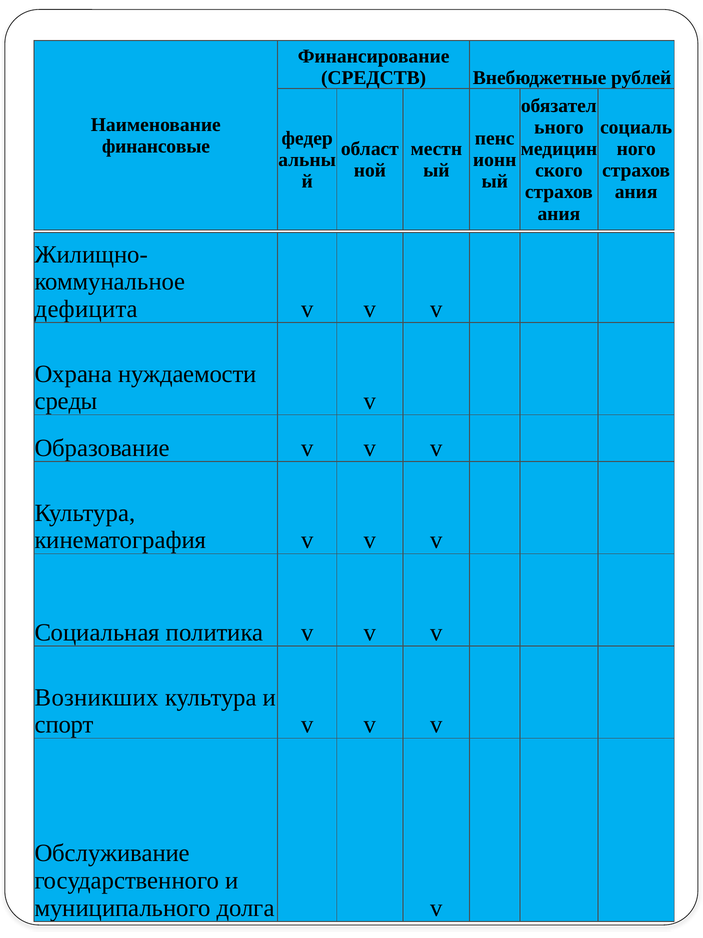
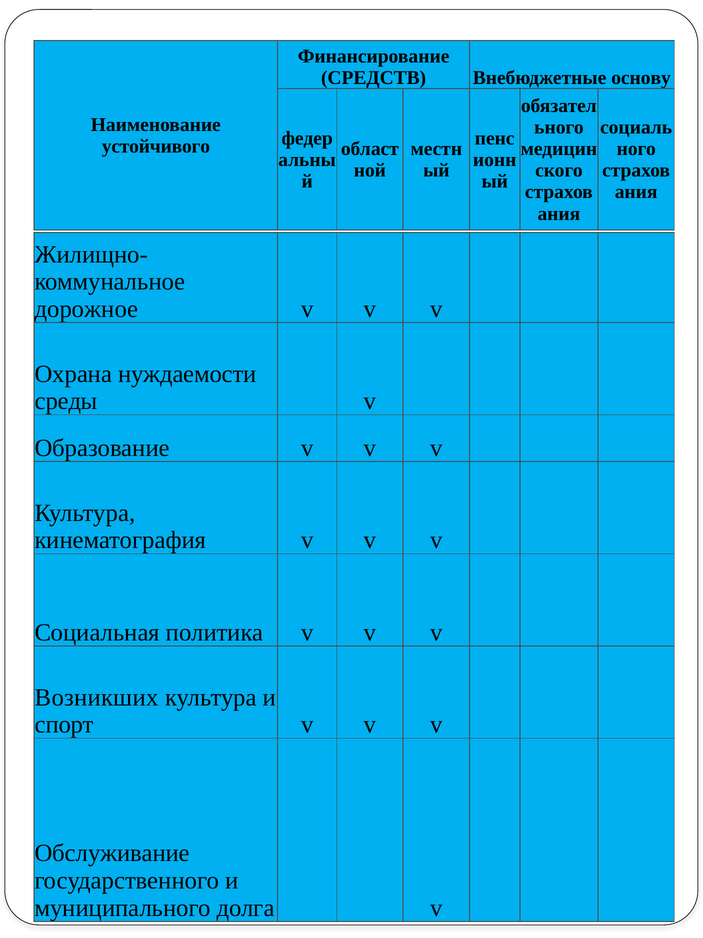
рублей: рублей -> основу
финансовые: финансовые -> устойчивого
дефицита: дефицита -> дорожное
